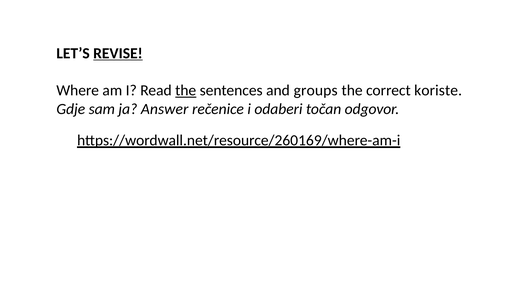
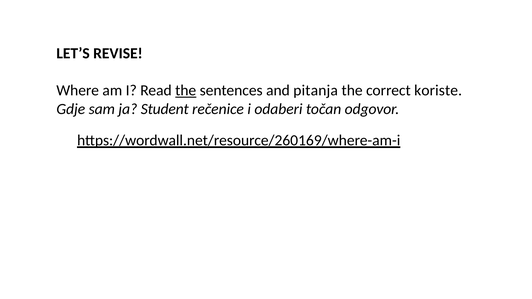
REVISE underline: present -> none
groups: groups -> pitanja
Answer: Answer -> Student
